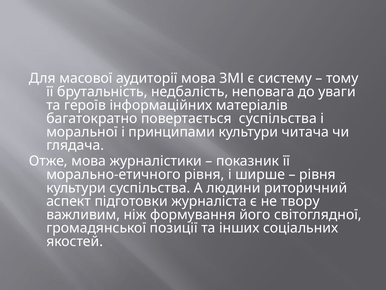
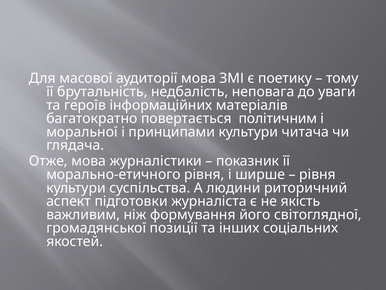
систему: систему -> поетику
повертається суспільства: суспільства -> політичним
твору: твору -> якість
